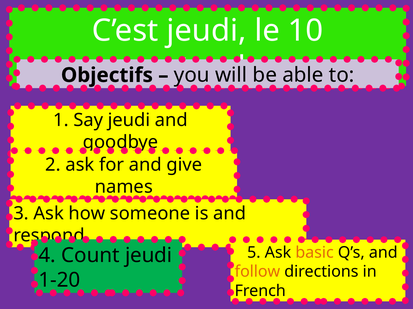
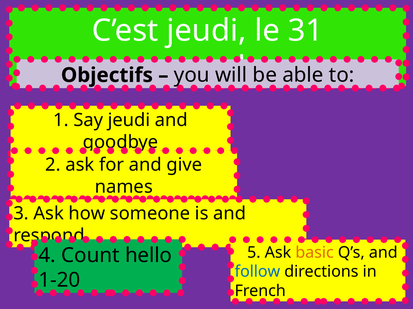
10: 10 -> 31
Count jeudi: jeudi -> hello
follow colour: orange -> blue
